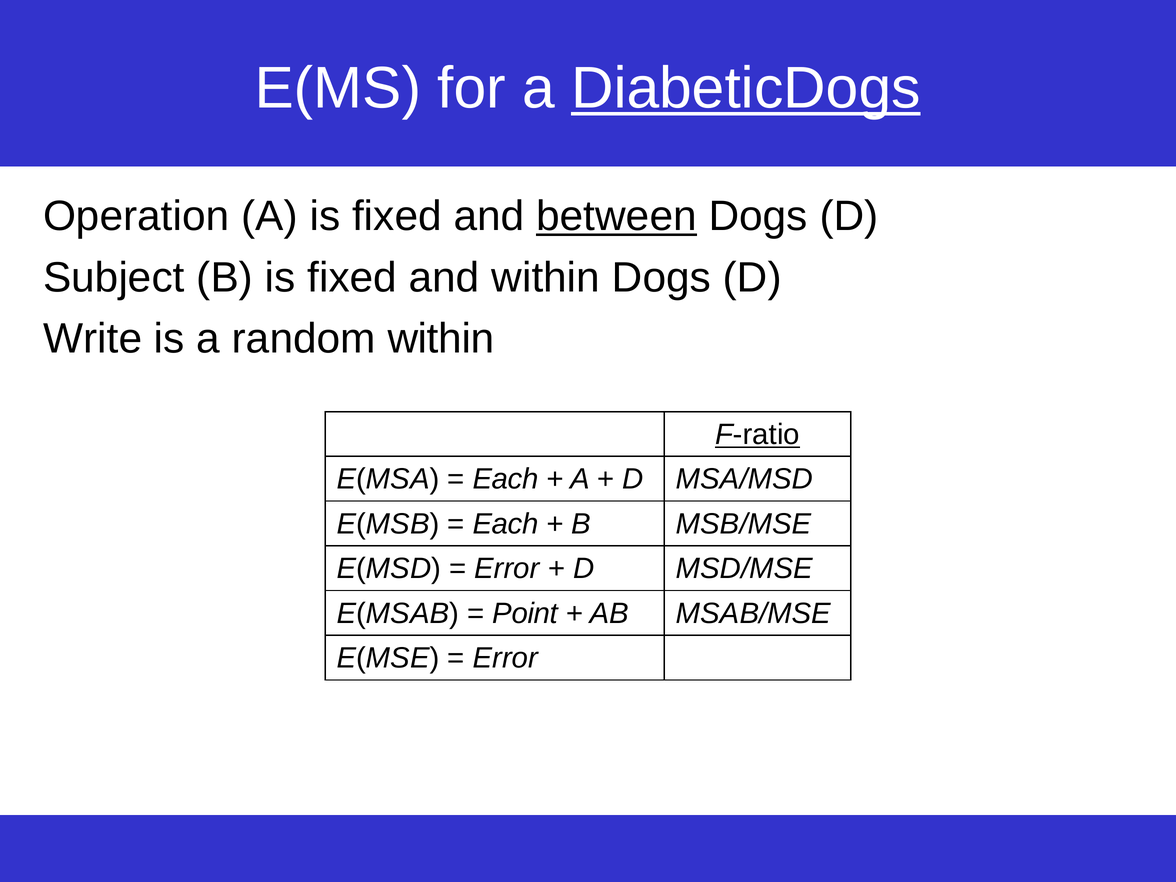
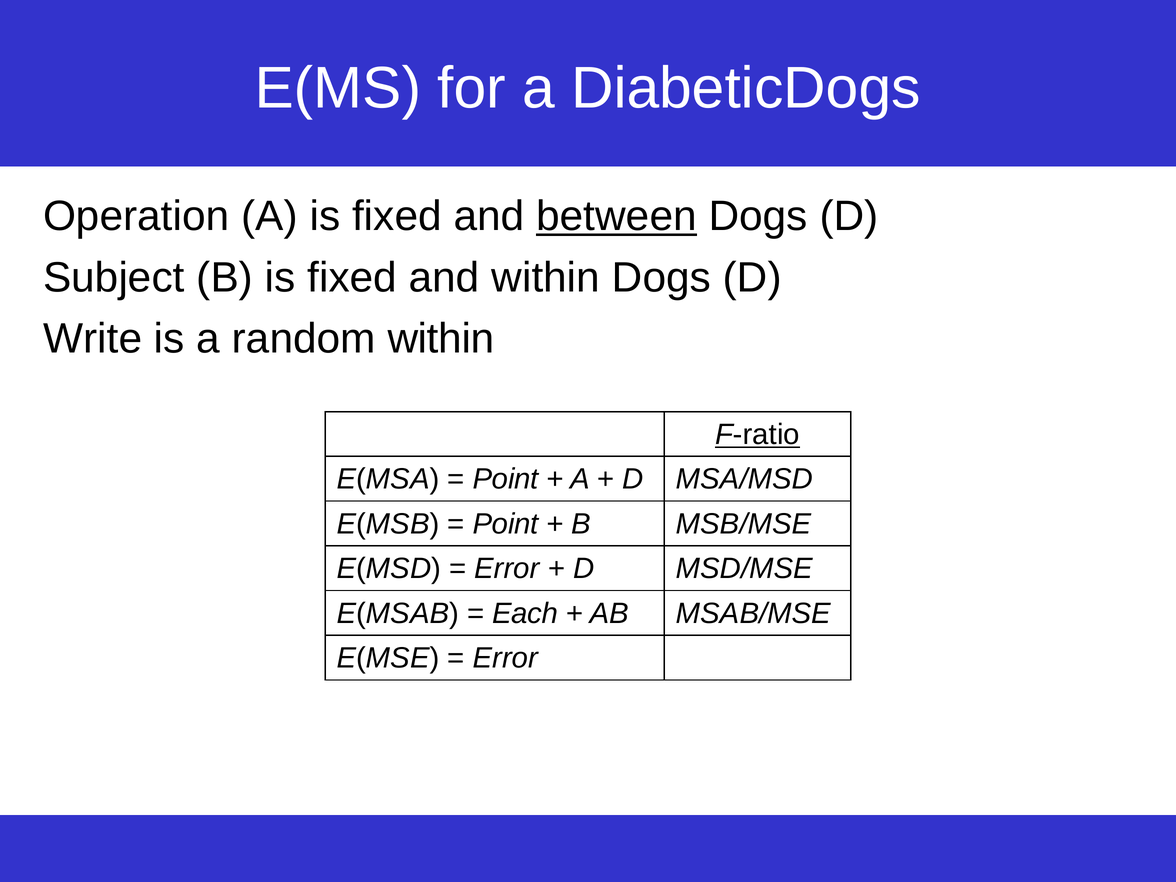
DiabeticDogs underline: present -> none
Each at (506, 479): Each -> Point
Each at (506, 524): Each -> Point
Point: Point -> Each
